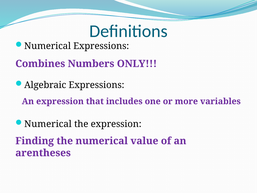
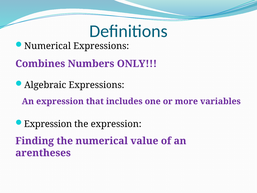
Numerical at (48, 124): Numerical -> Expression
